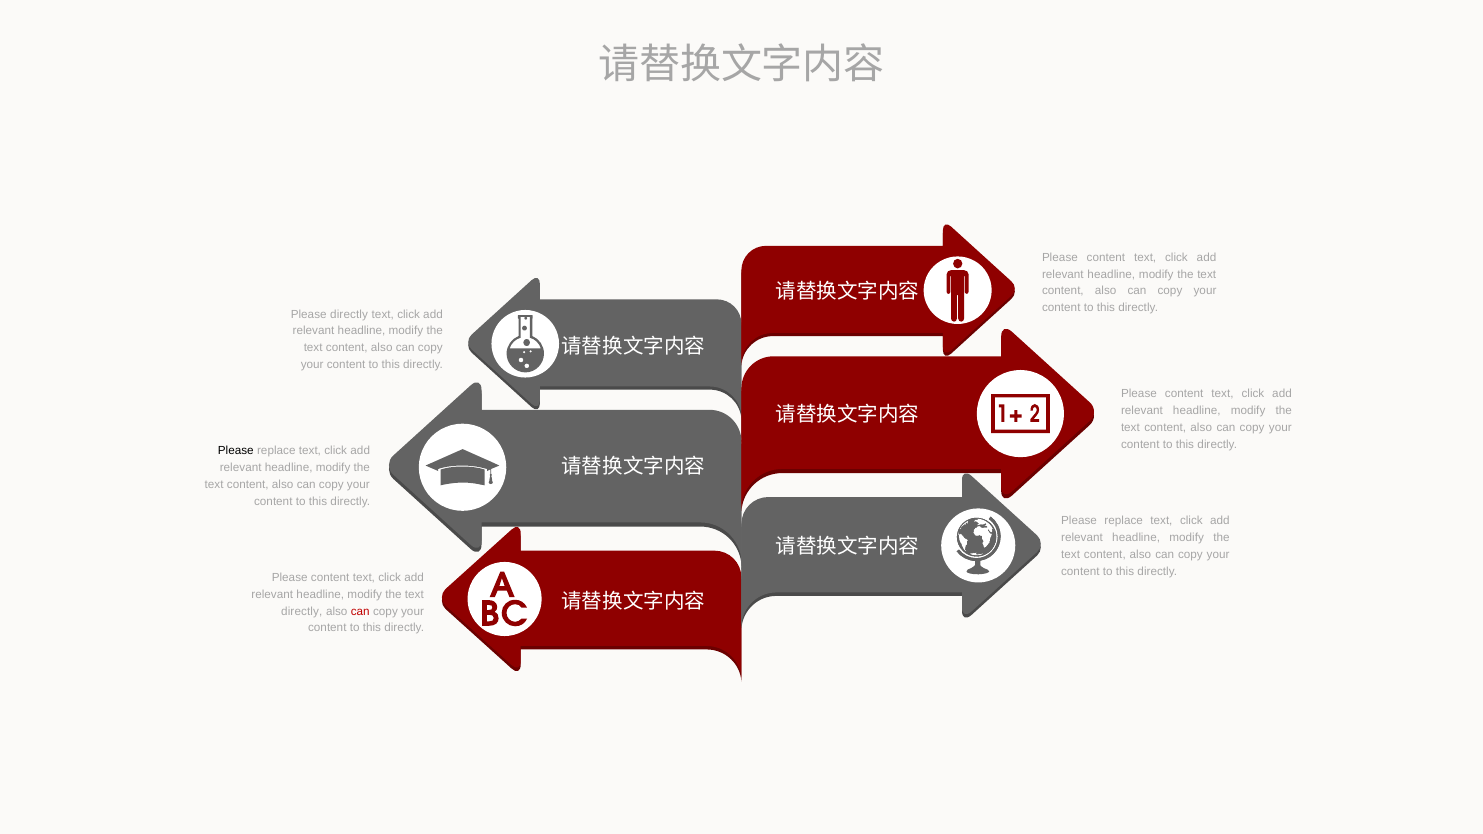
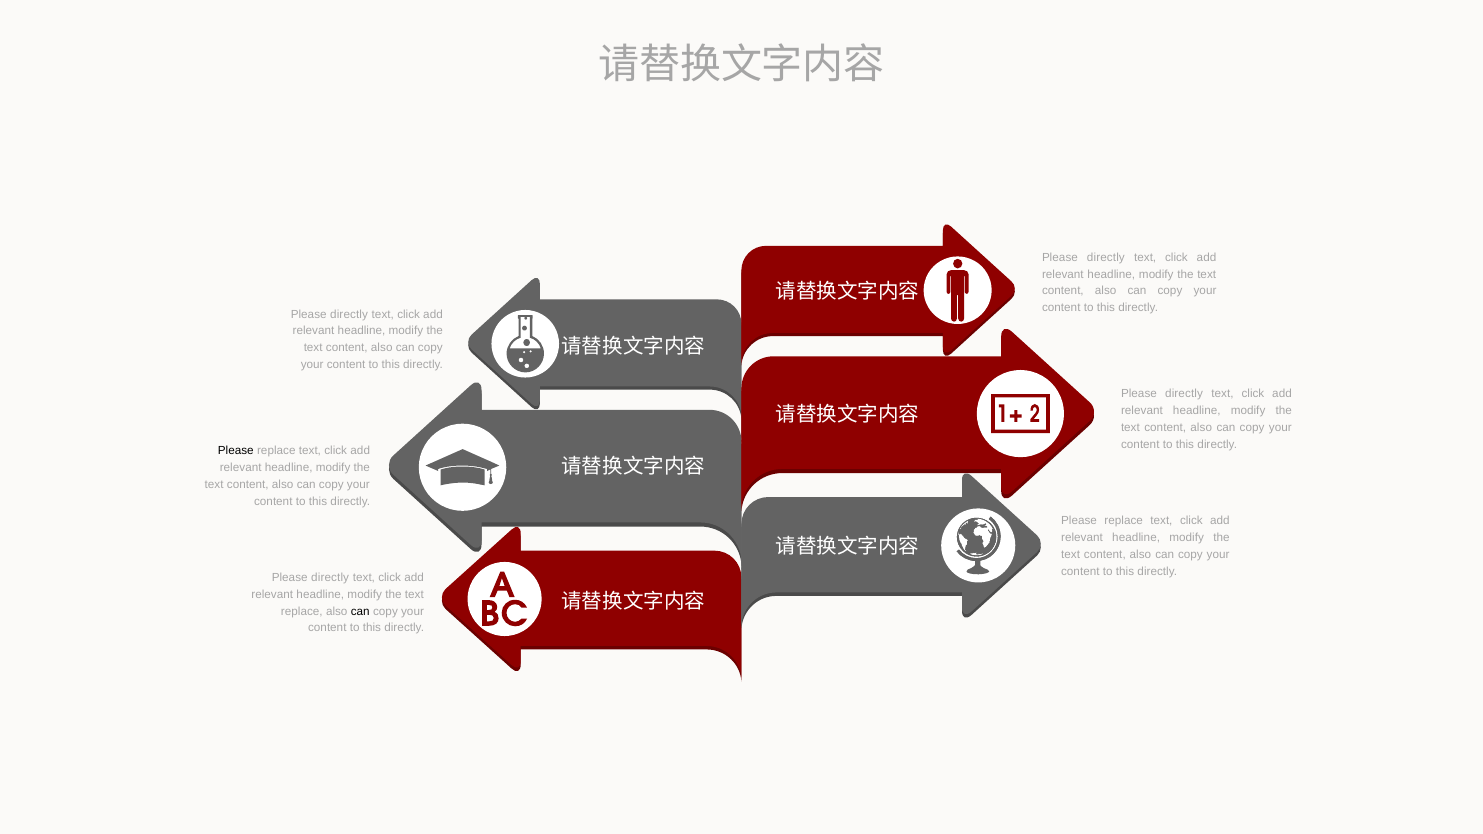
content at (1106, 257): content -> directly
content at (1184, 394): content -> directly
content at (330, 578): content -> directly
directly at (302, 611): directly -> replace
can at (360, 611) colour: red -> black
